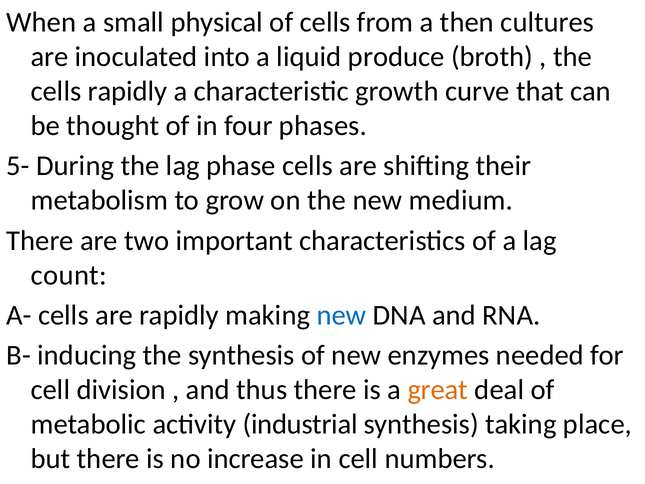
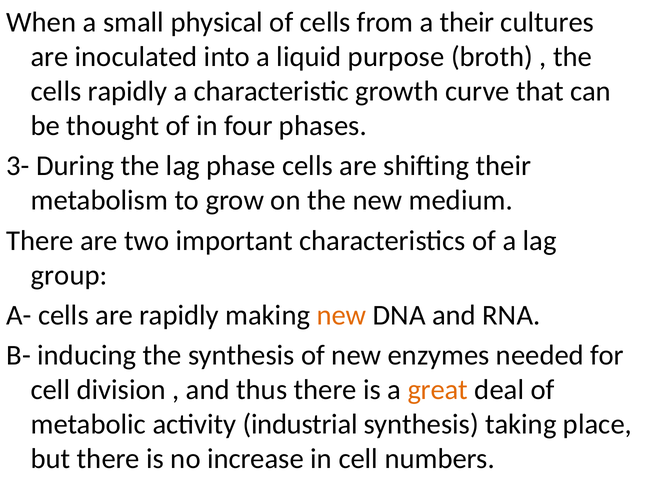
a then: then -> their
produce: produce -> purpose
5-: 5- -> 3-
count: count -> group
new at (341, 315) colour: blue -> orange
